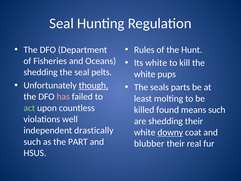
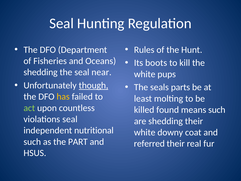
Its white: white -> boots
pelts: pelts -> near
has colour: pink -> yellow
violations well: well -> seal
drastically: drastically -> nutritional
downy underline: present -> none
blubber: blubber -> referred
